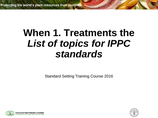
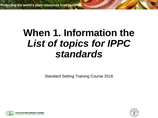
Treatments: Treatments -> Information
